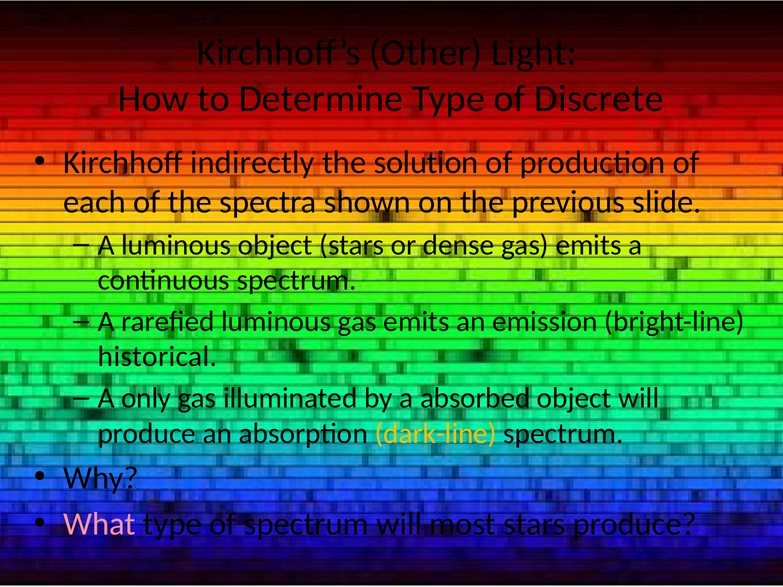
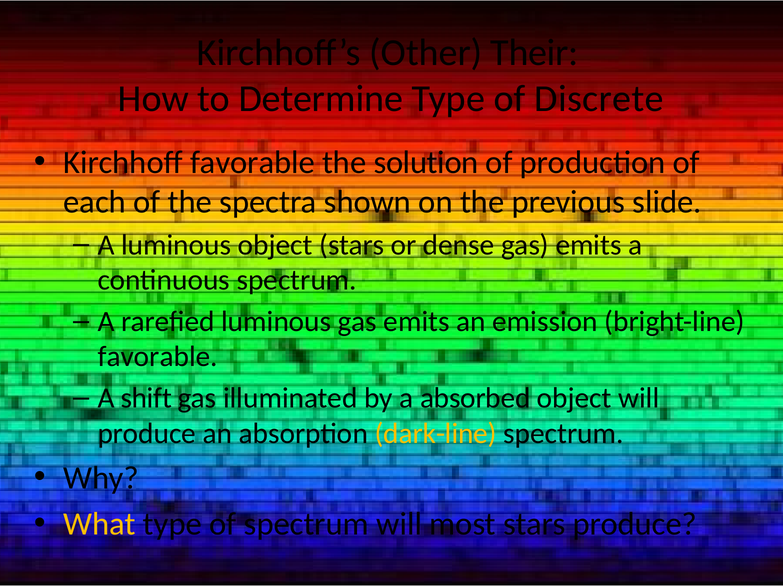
Light: Light -> Their
Kirchhoff indirectly: indirectly -> favorable
historical at (158, 357): historical -> favorable
only: only -> shift
What colour: pink -> yellow
